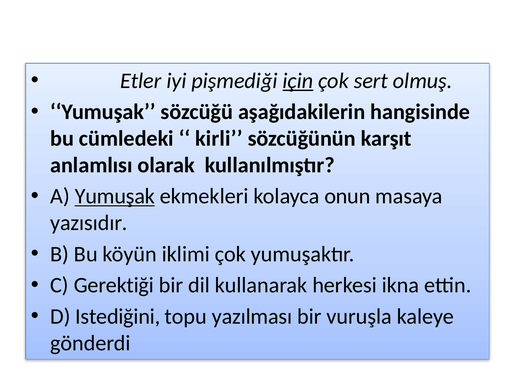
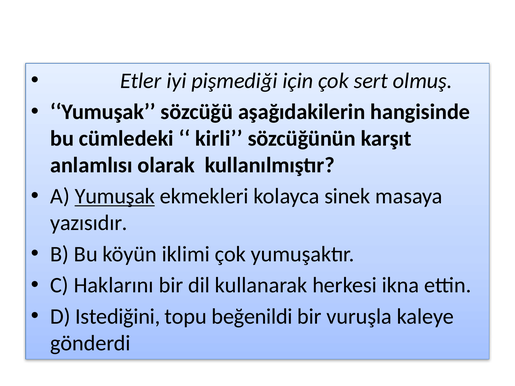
için underline: present -> none
onun: onun -> sinek
Gerektiği: Gerektiği -> Haklarını
yazılması: yazılması -> beğenildi
